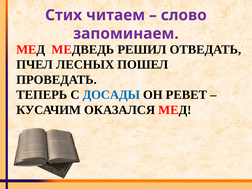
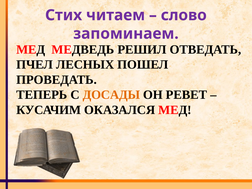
ДОСАДЫ colour: blue -> orange
